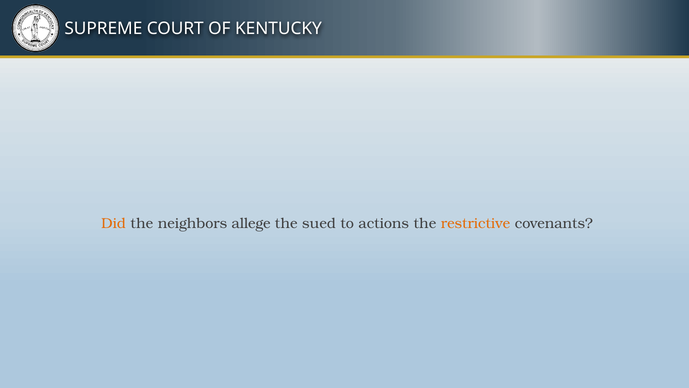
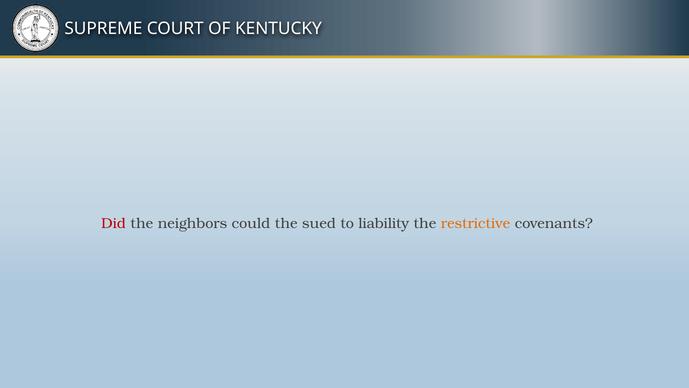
Did colour: orange -> red
allege: allege -> could
actions: actions -> liability
